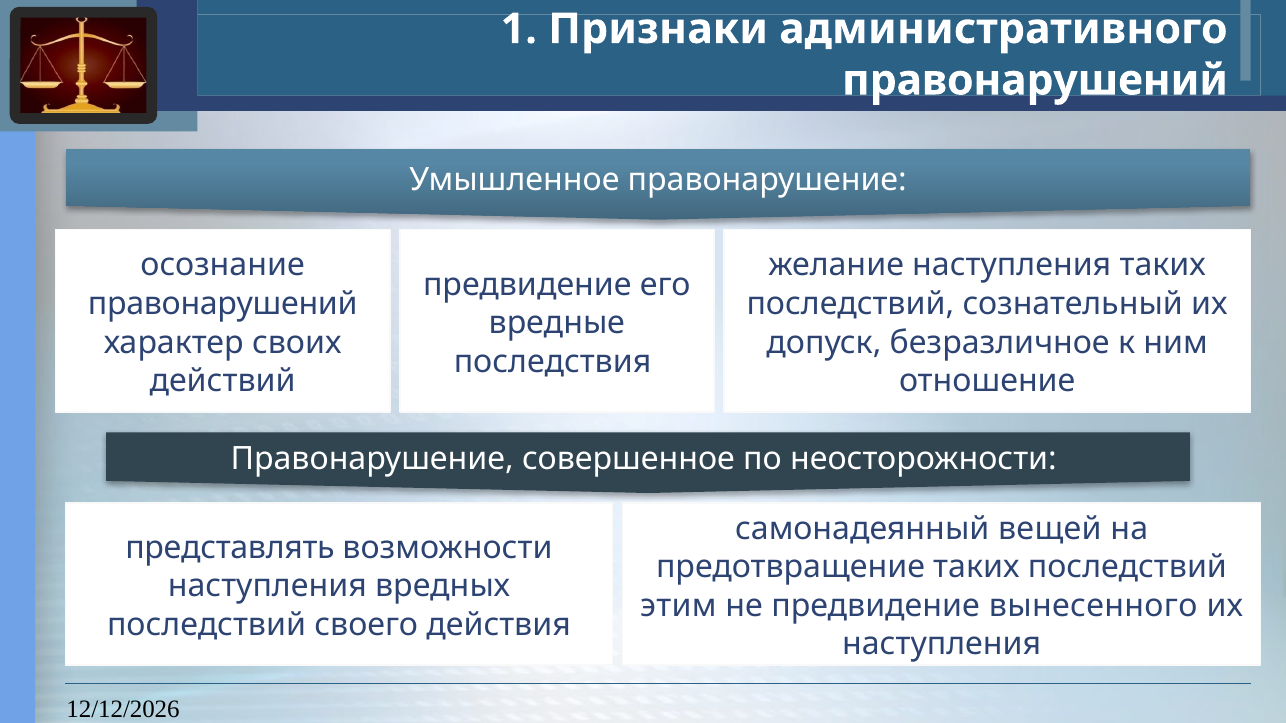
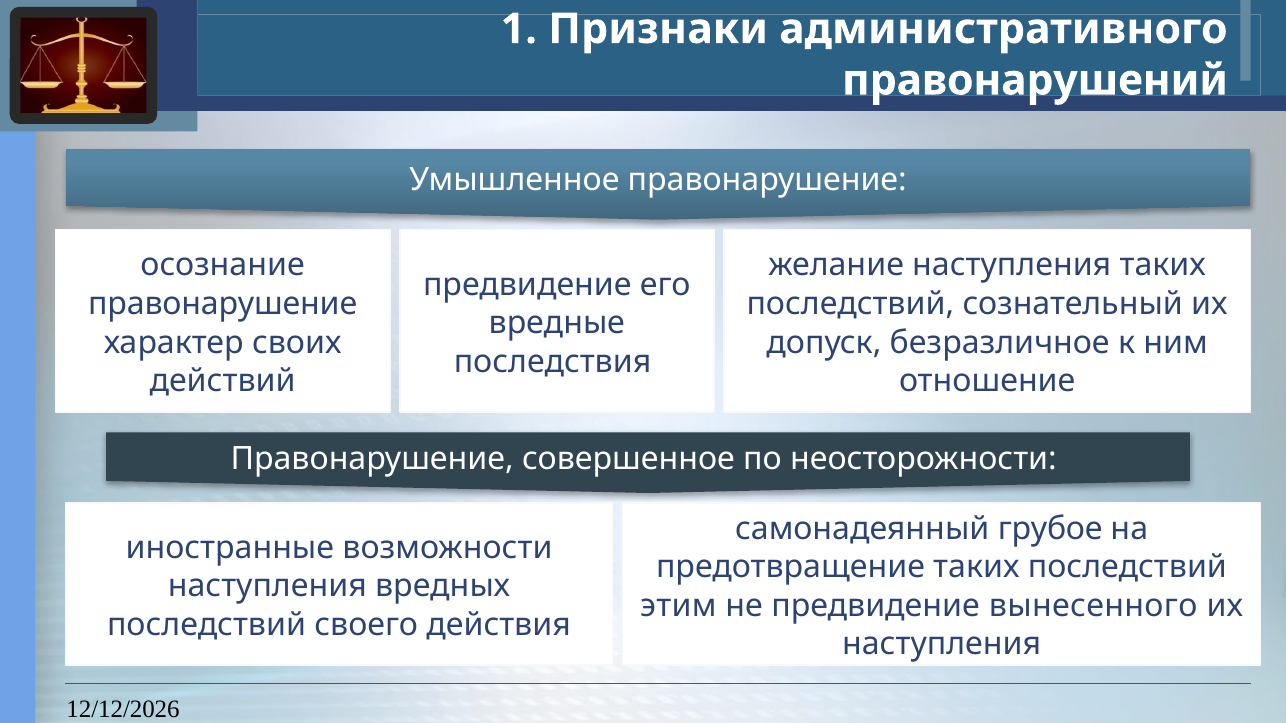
правонарушений at (223, 304): правонарушений -> правонарушение
вещей: вещей -> грубое
представлять: представлять -> иностранные
